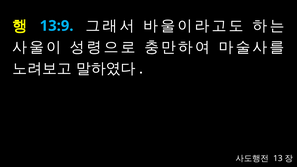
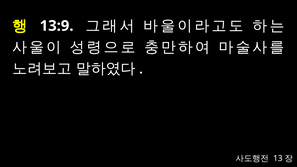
13:9 colour: light blue -> white
